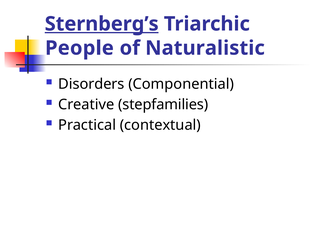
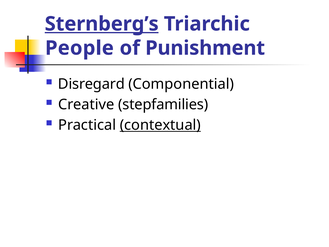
Naturalistic: Naturalistic -> Punishment
Disorders: Disorders -> Disregard
contextual underline: none -> present
